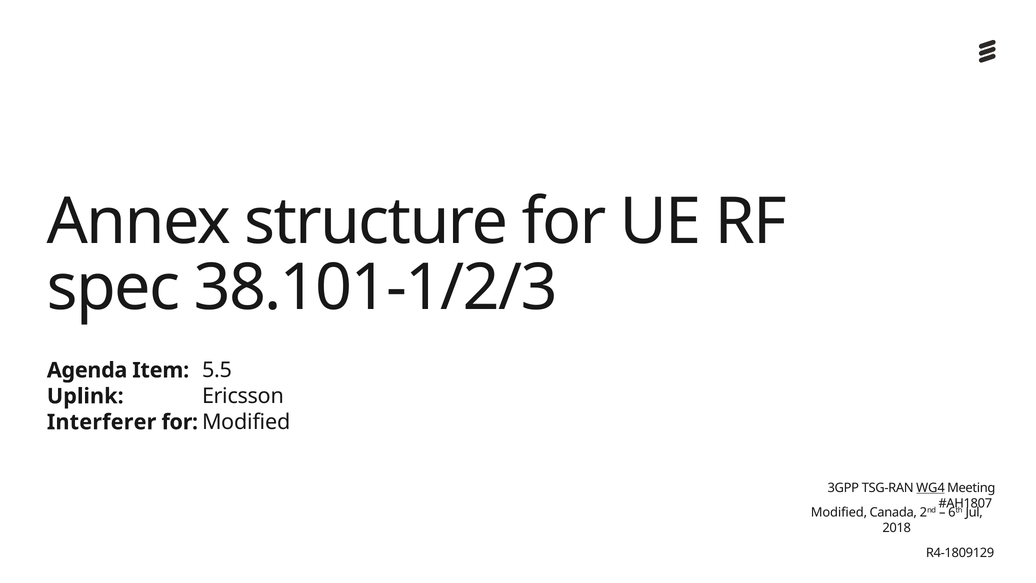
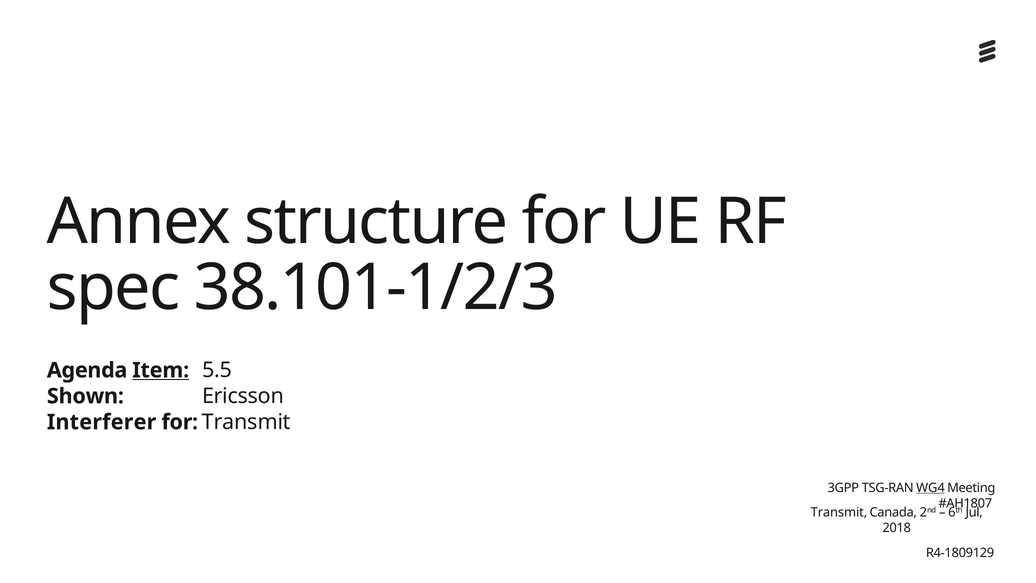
Item underline: none -> present
Uplink: Uplink -> Shown
for Modified: Modified -> Transmit
Modified at (839, 512): Modified -> Transmit
